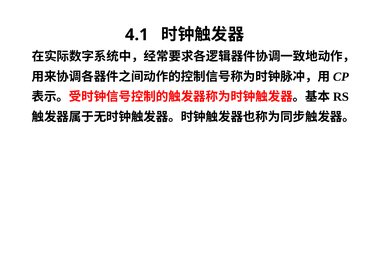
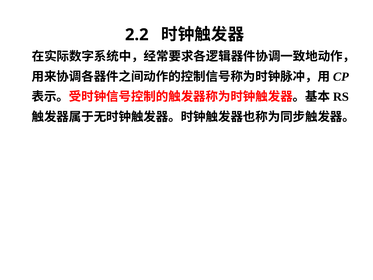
4.1: 4.1 -> 2.2
